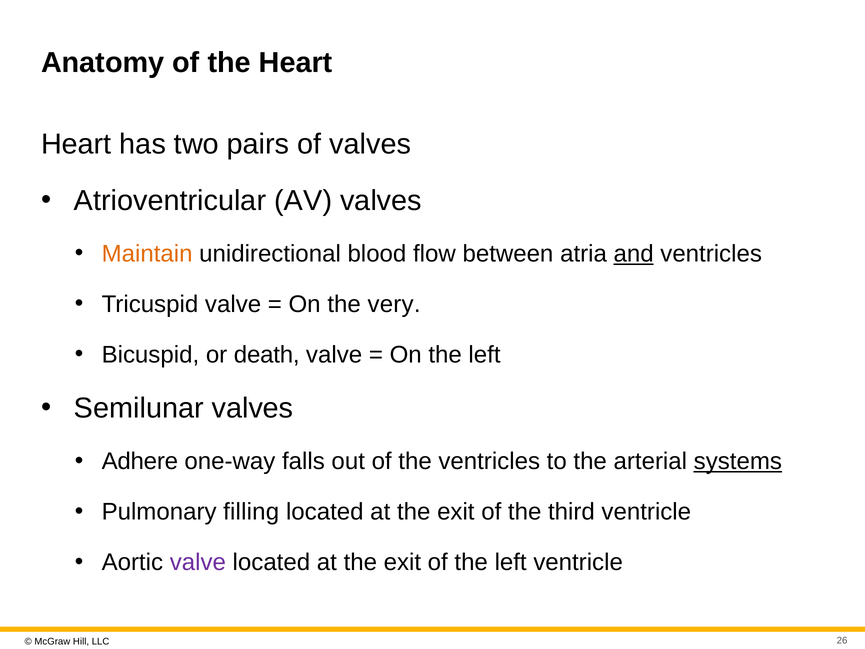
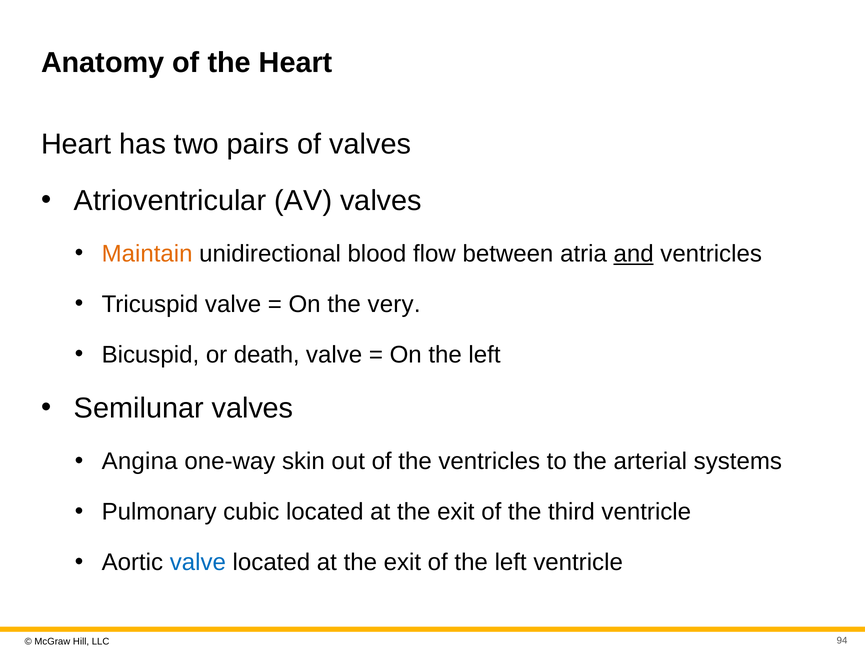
Adhere: Adhere -> Angina
falls: falls -> skin
systems underline: present -> none
filling: filling -> cubic
valve at (198, 562) colour: purple -> blue
26: 26 -> 94
